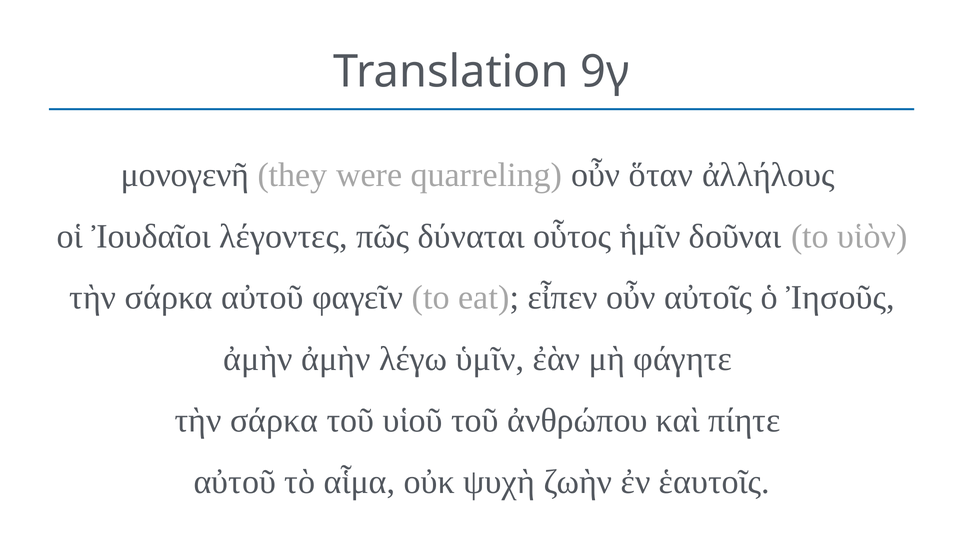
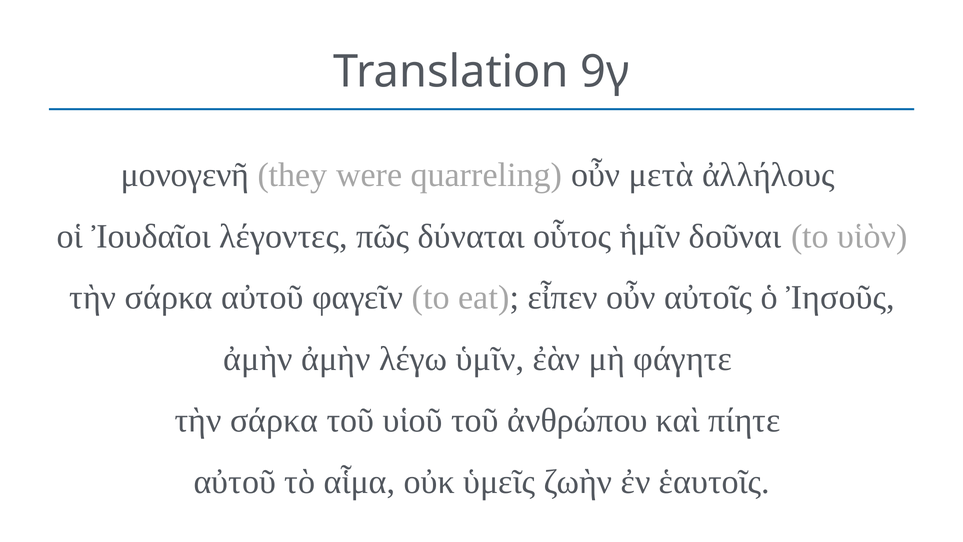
ὅταν: ὅταν -> μετὰ
ψυχὴ: ψυχὴ -> ὑμεῖς
